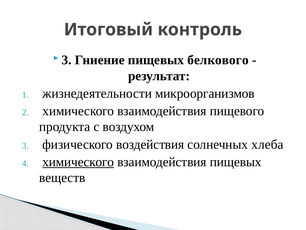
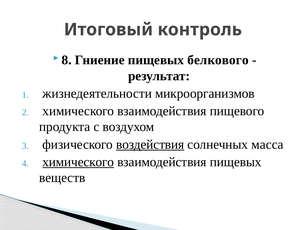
3 at (67, 60): 3 -> 8
воздействия underline: none -> present
хлеба: хлеба -> масса
